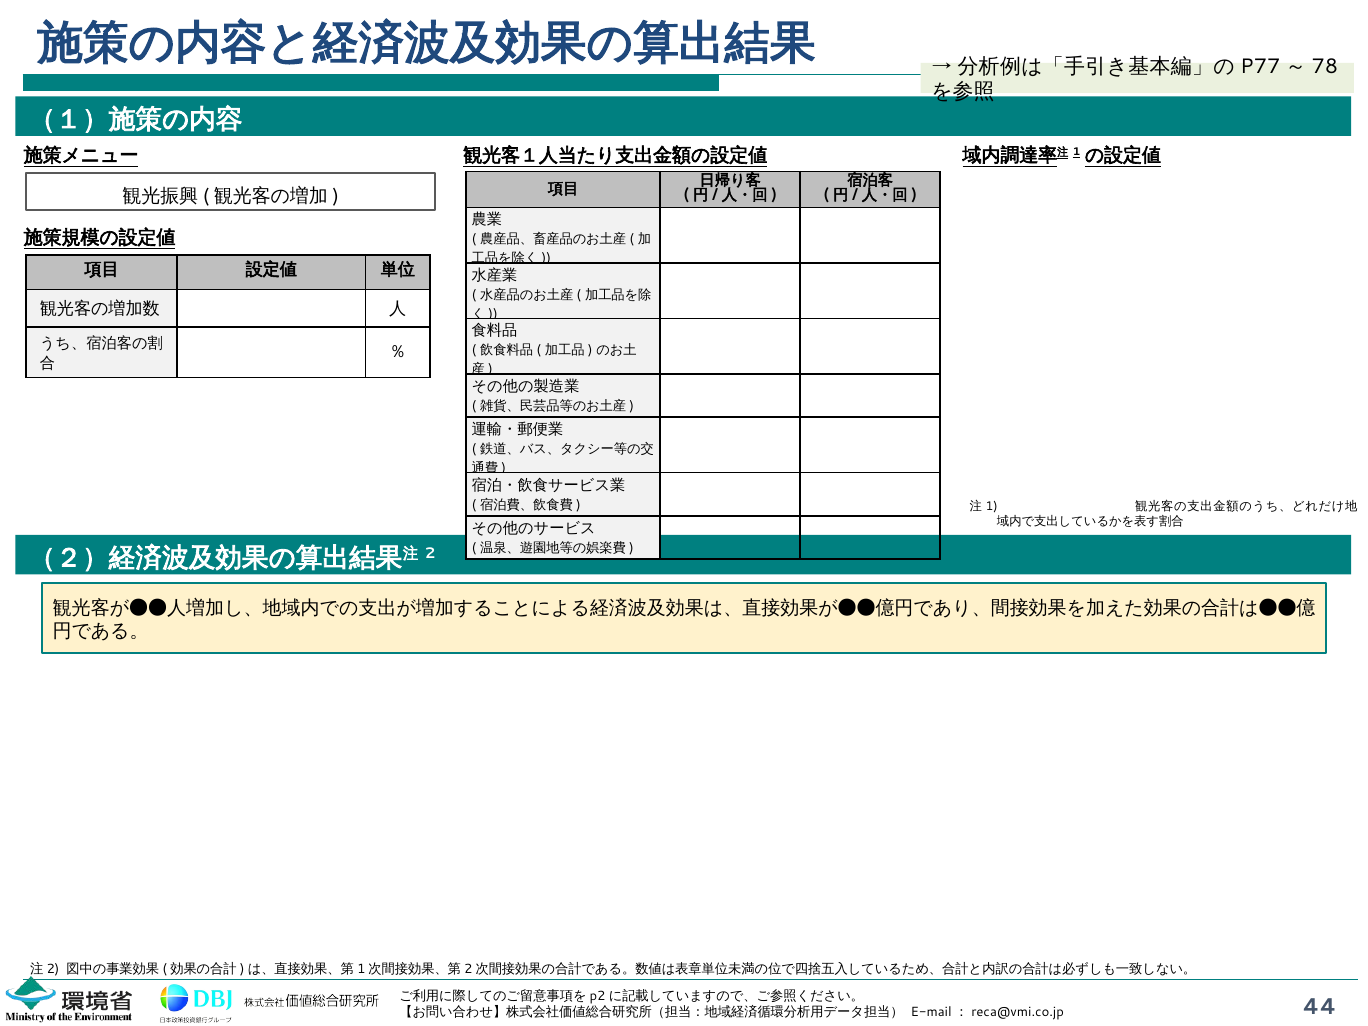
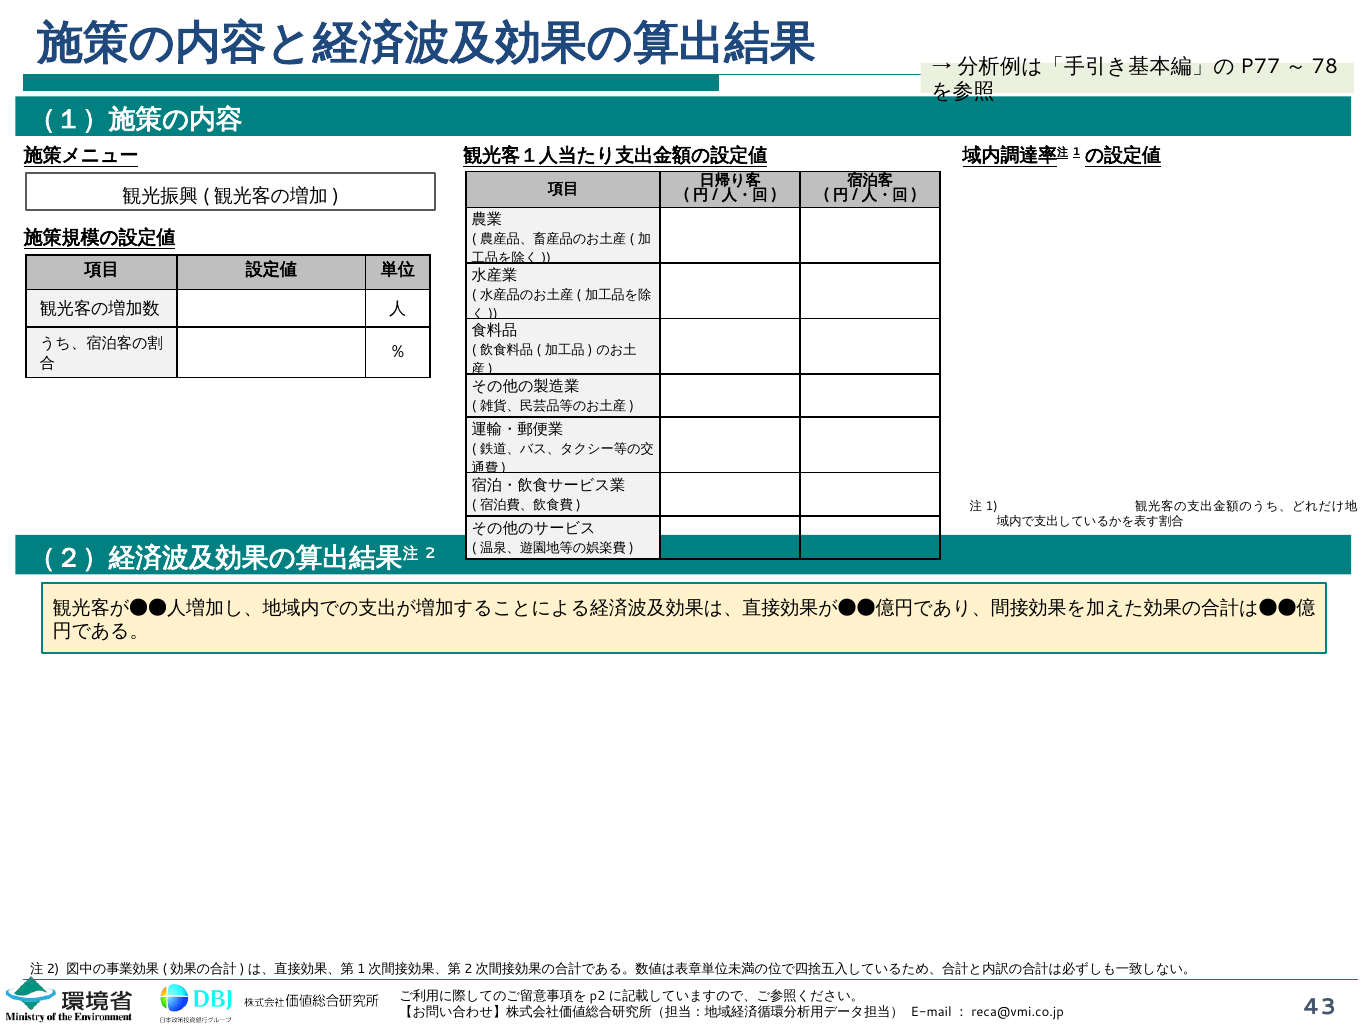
44: 44 -> 43
